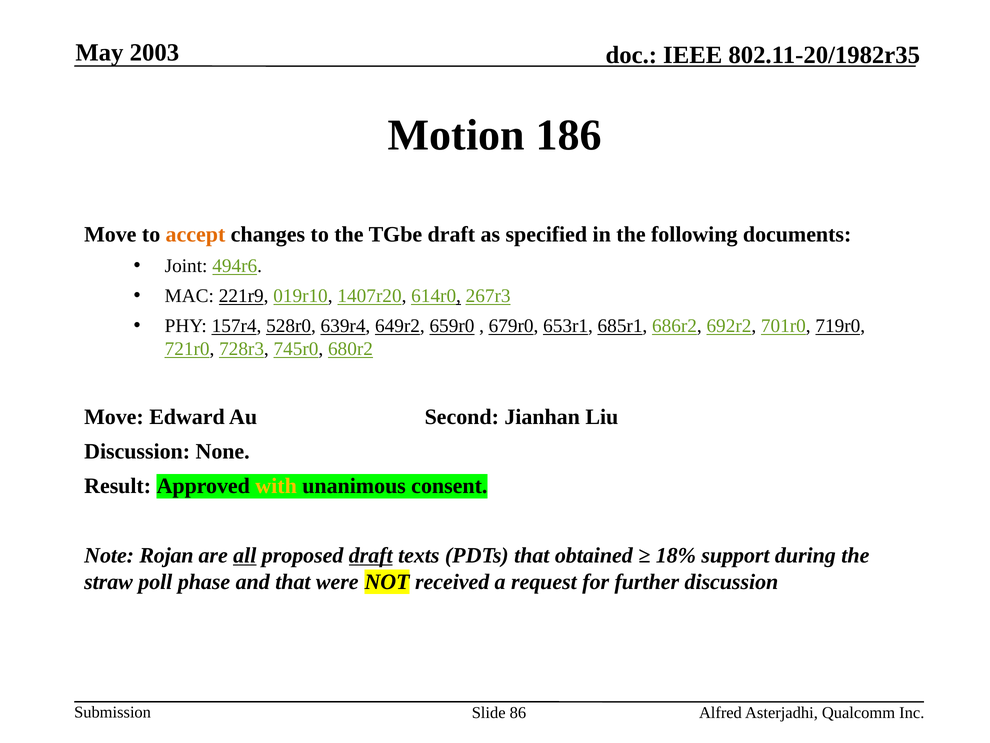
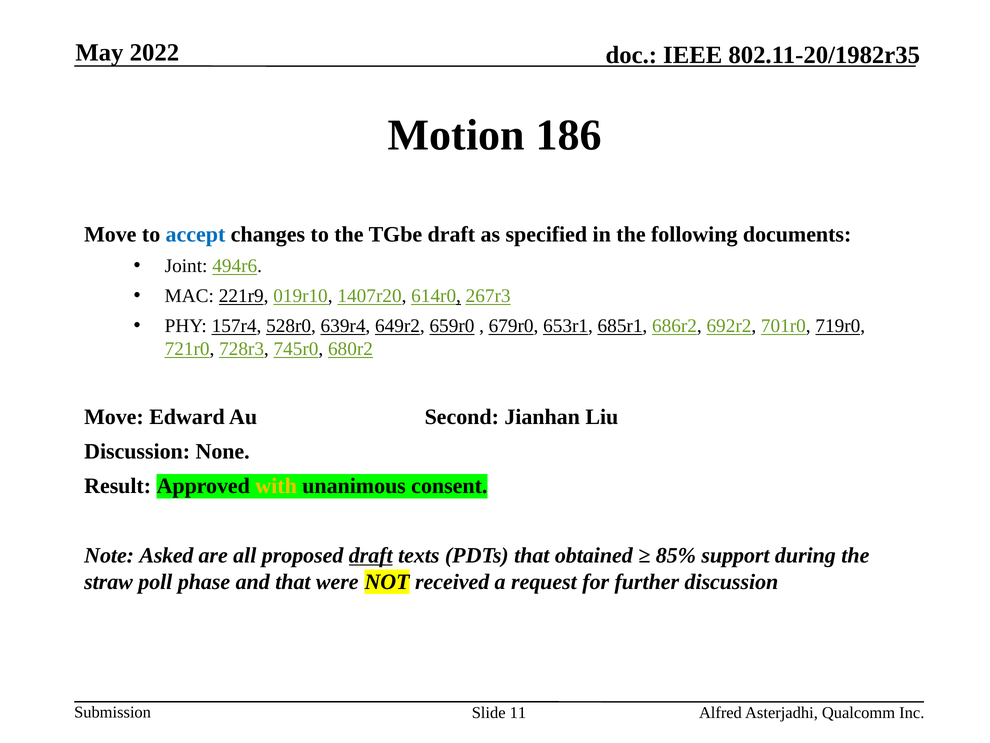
2003: 2003 -> 2022
accept colour: orange -> blue
Rojan: Rojan -> Asked
all underline: present -> none
18%: 18% -> 85%
86: 86 -> 11
